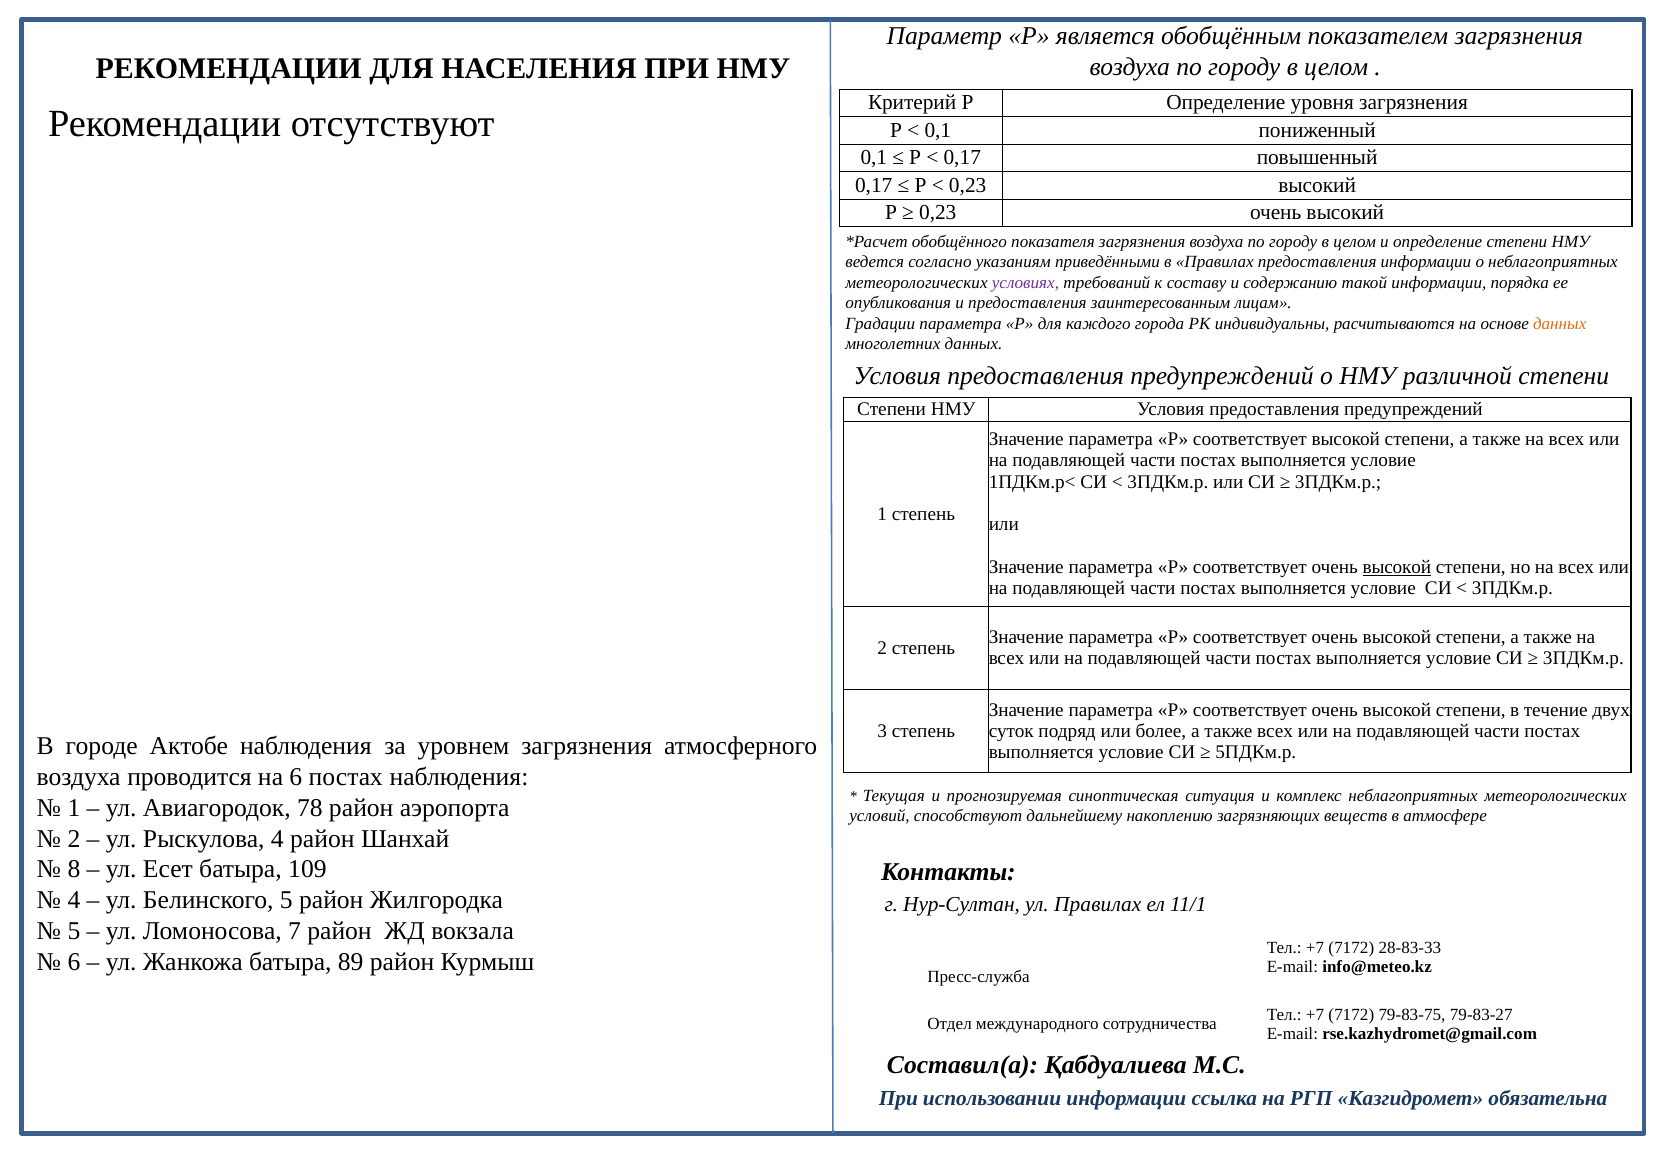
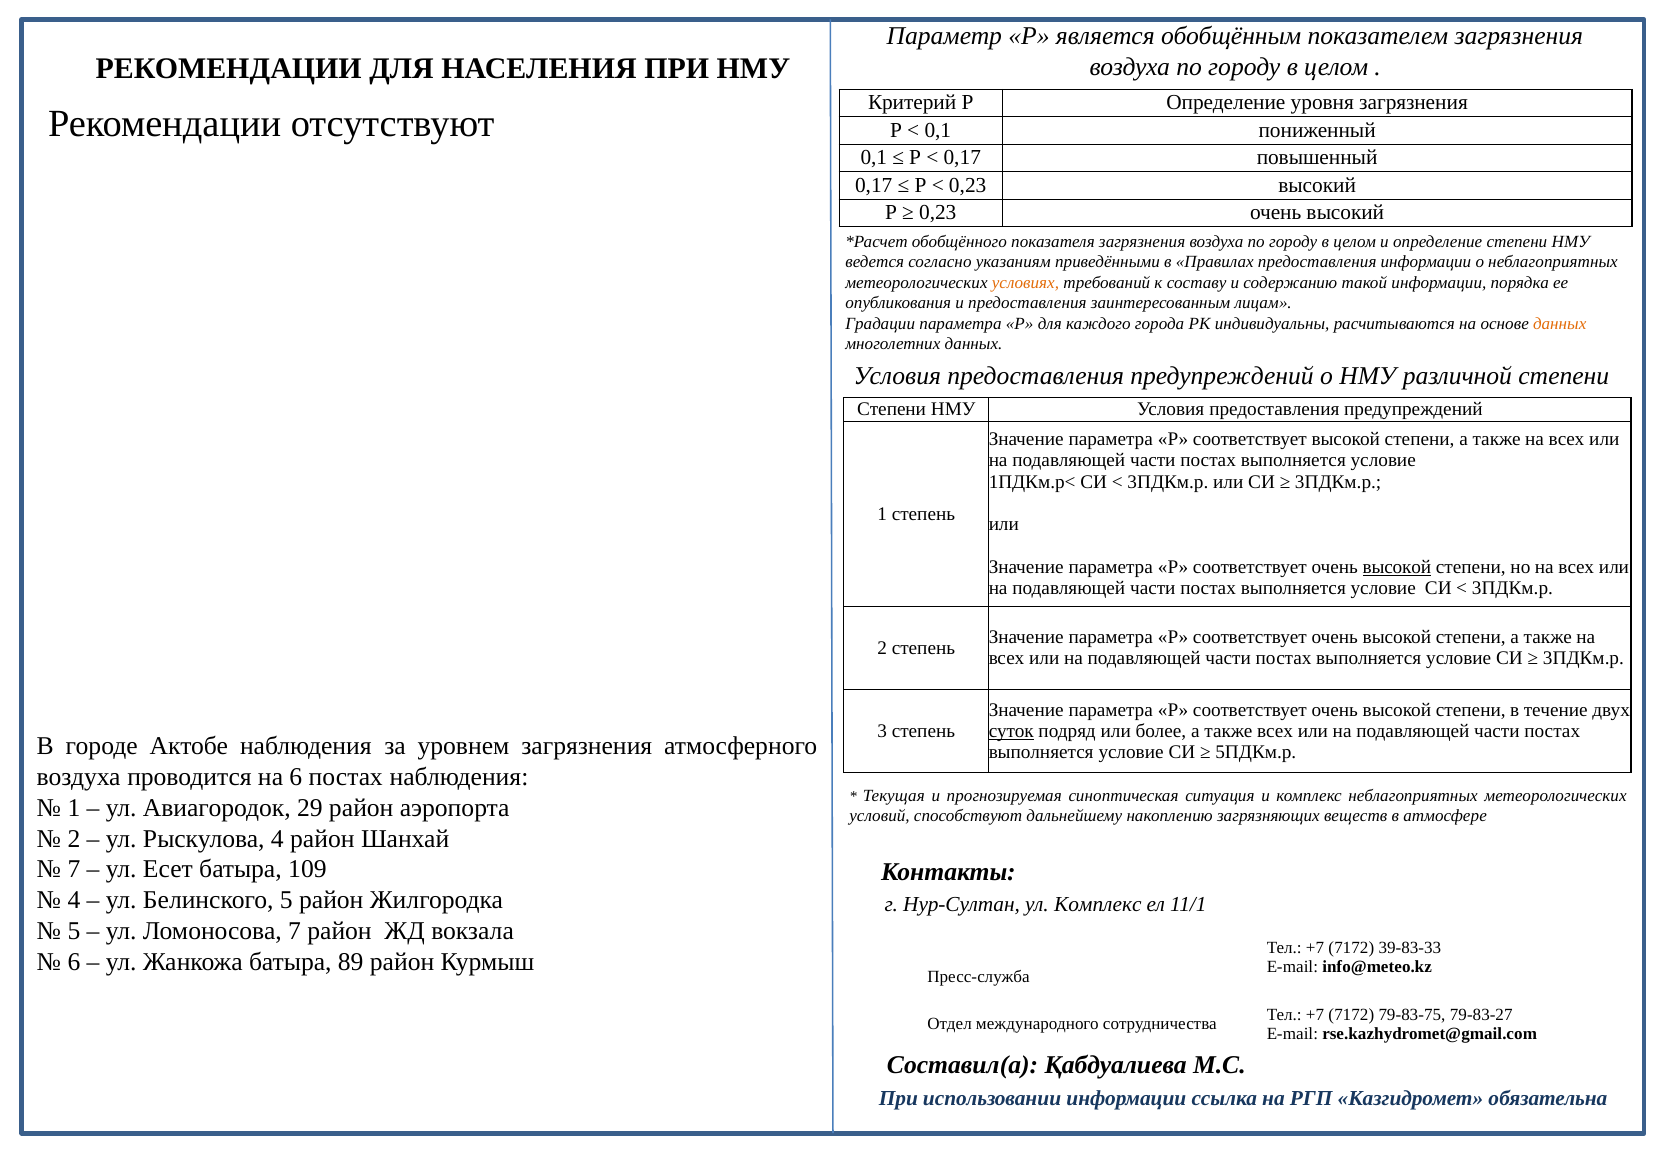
условиях colour: purple -> orange
суток underline: none -> present
78: 78 -> 29
8 at (74, 870): 8 -> 7
ул Правилах: Правилах -> Комплекс
28-83-33: 28-83-33 -> 39-83-33
